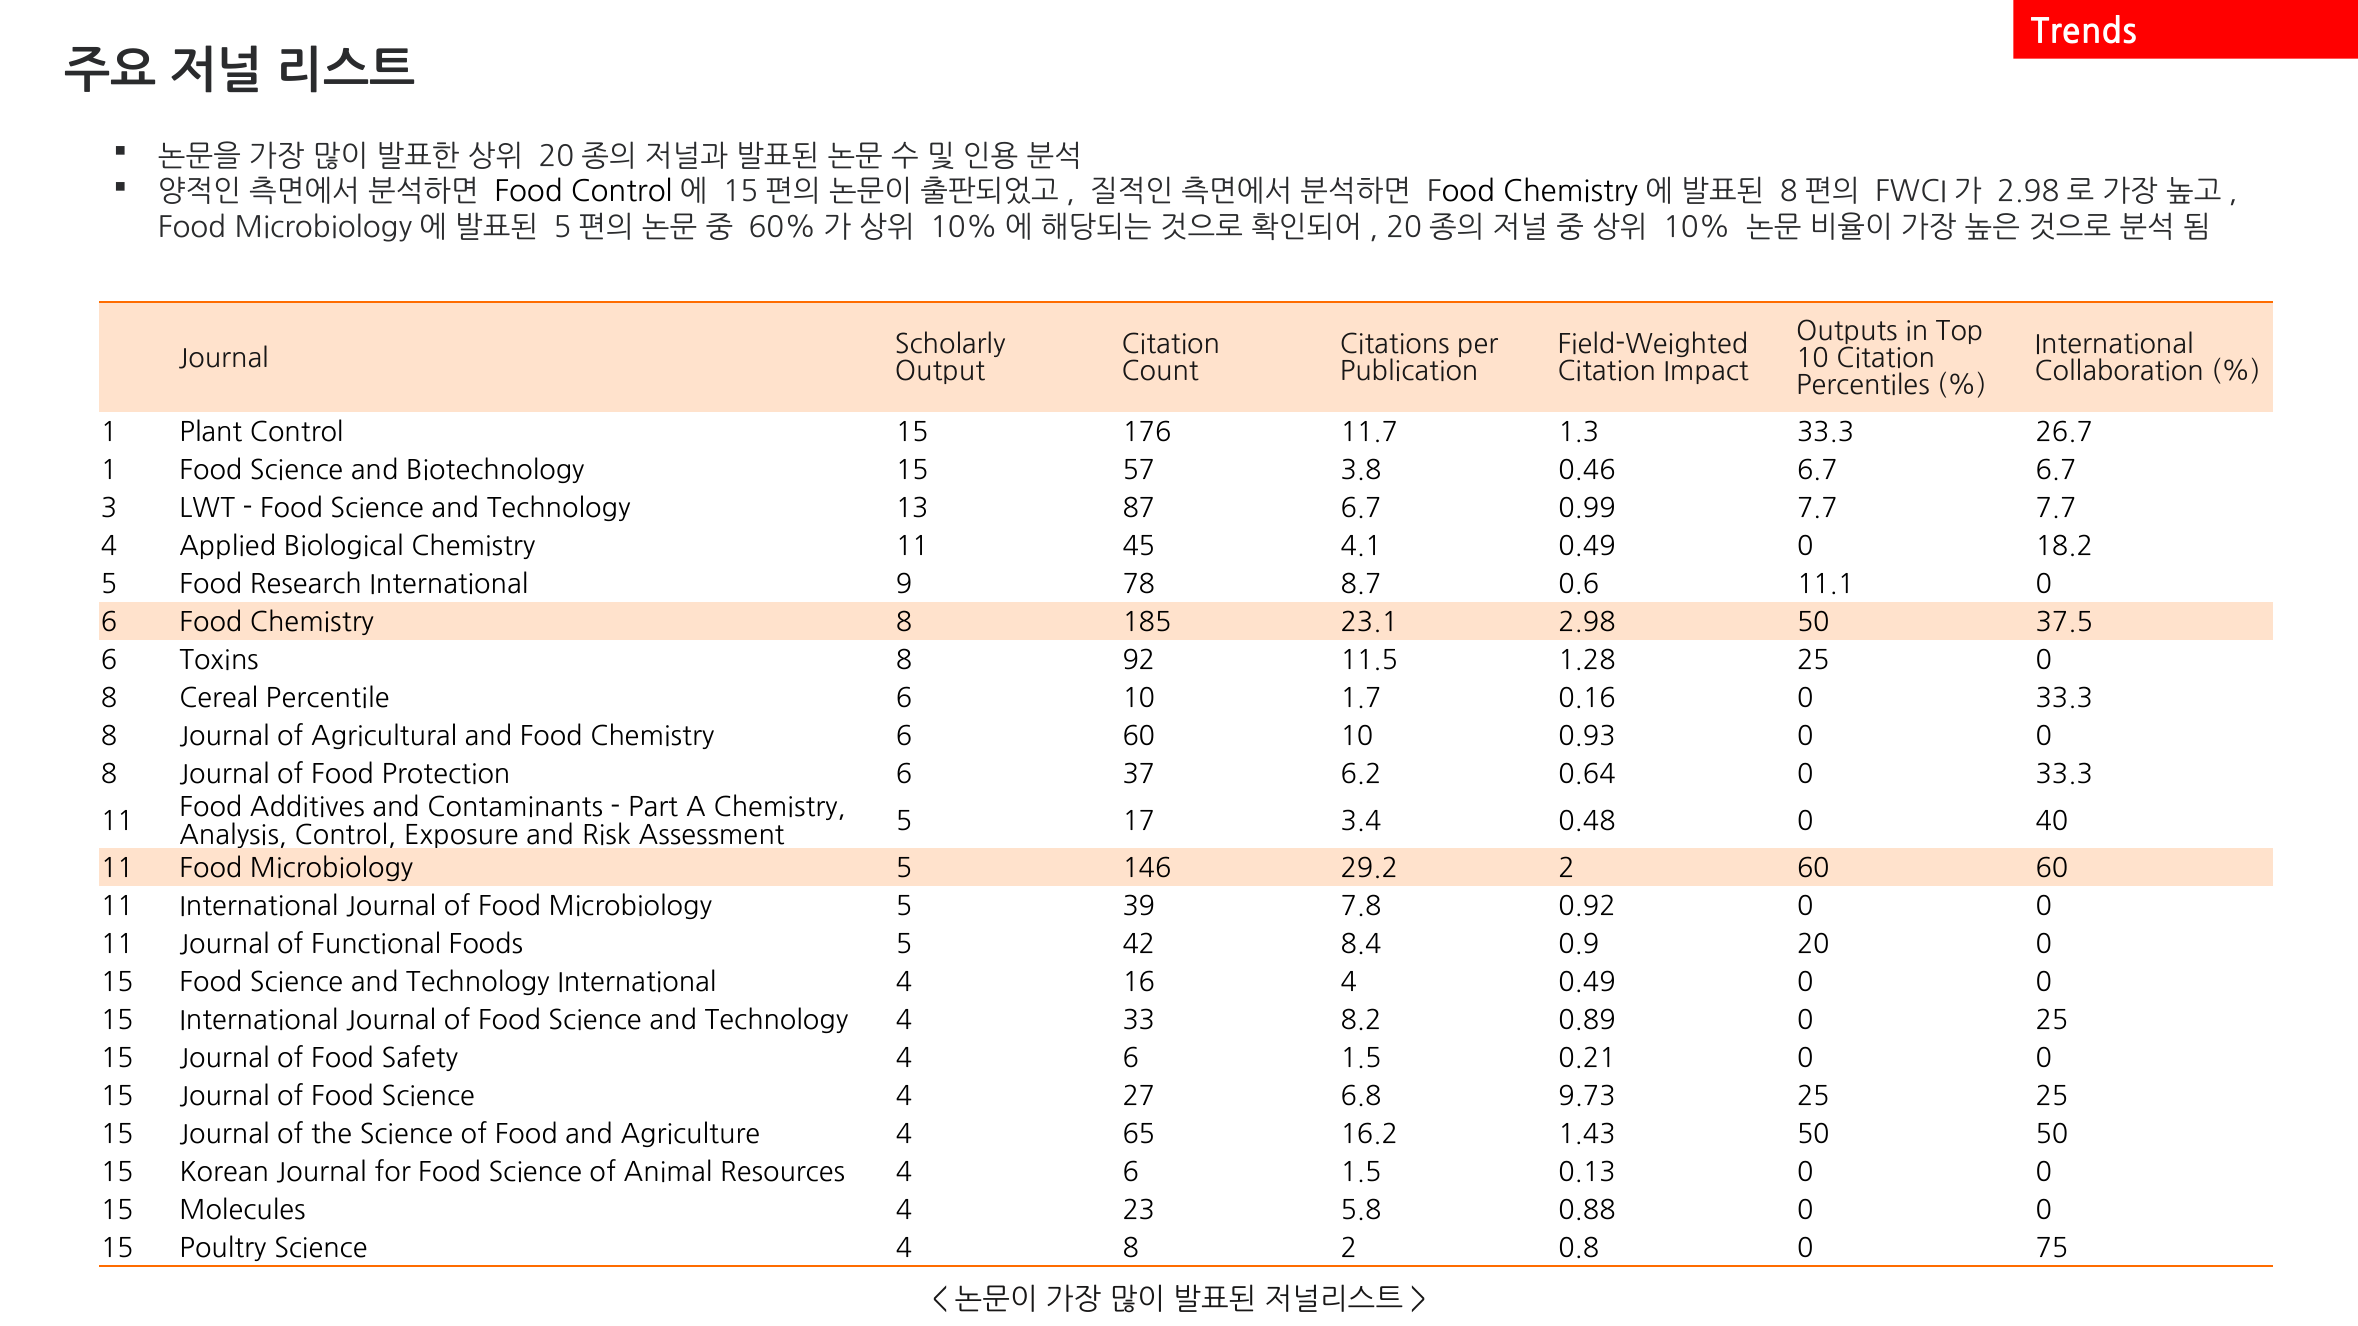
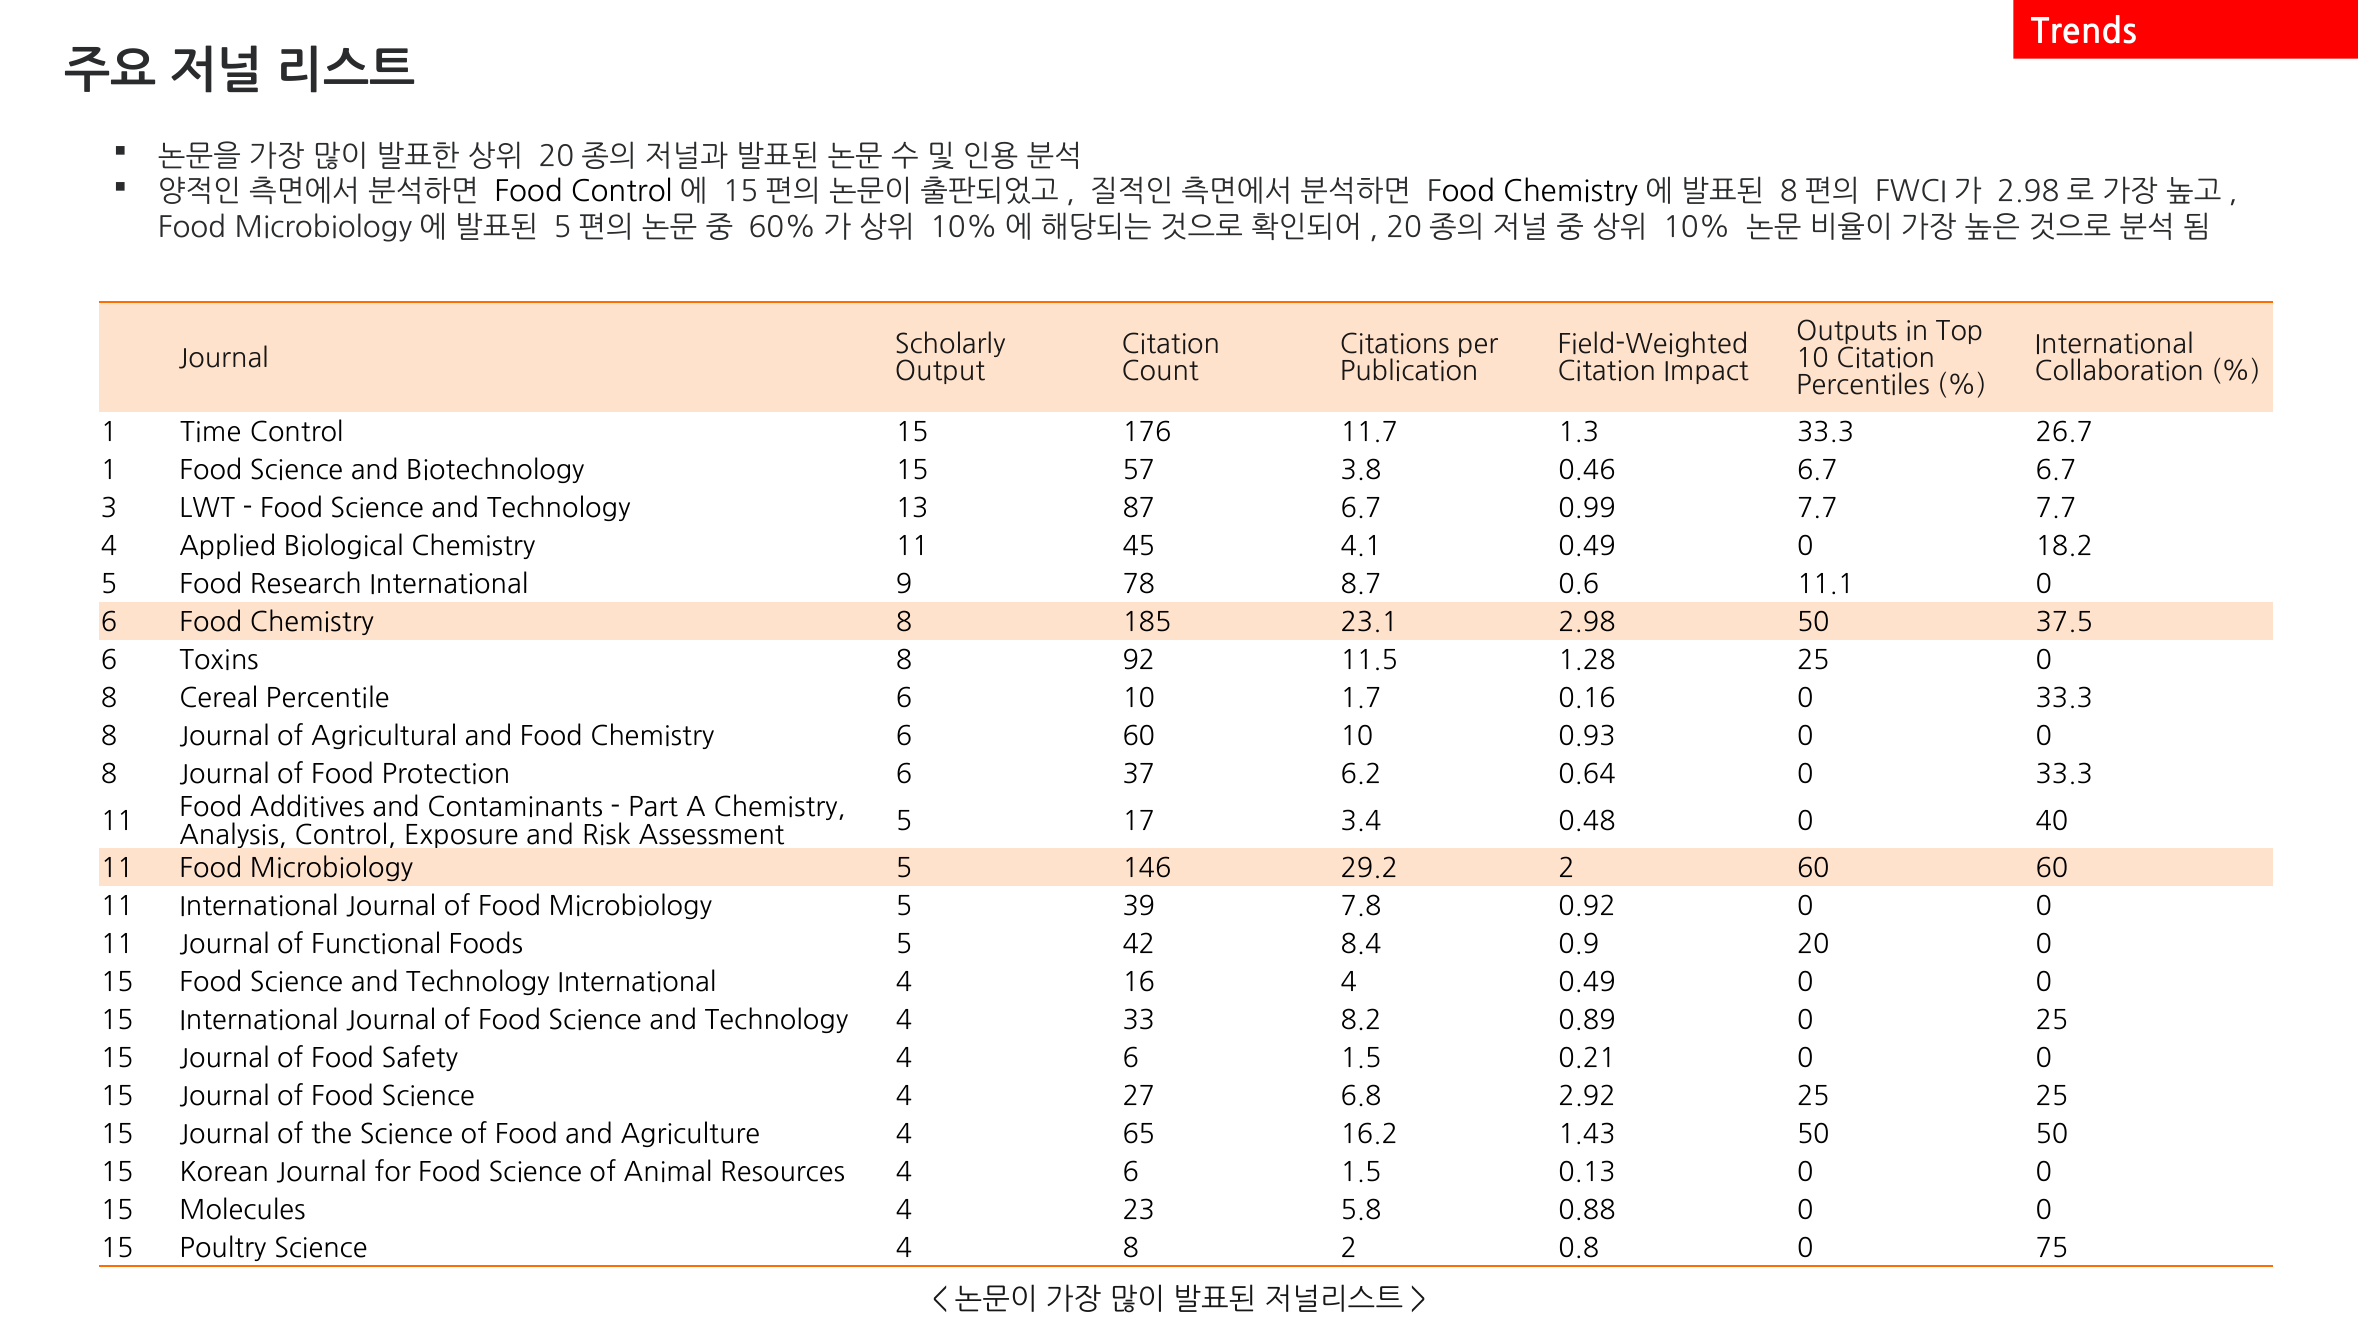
Plant: Plant -> Time
9.73: 9.73 -> 2.92
